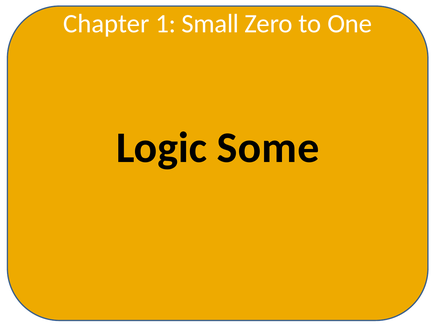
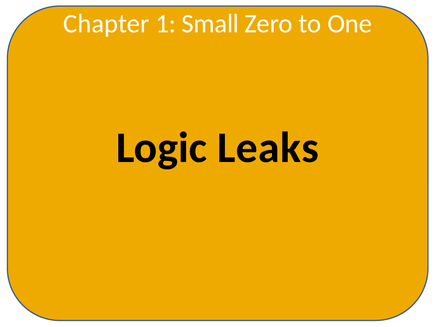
Some: Some -> Leaks
